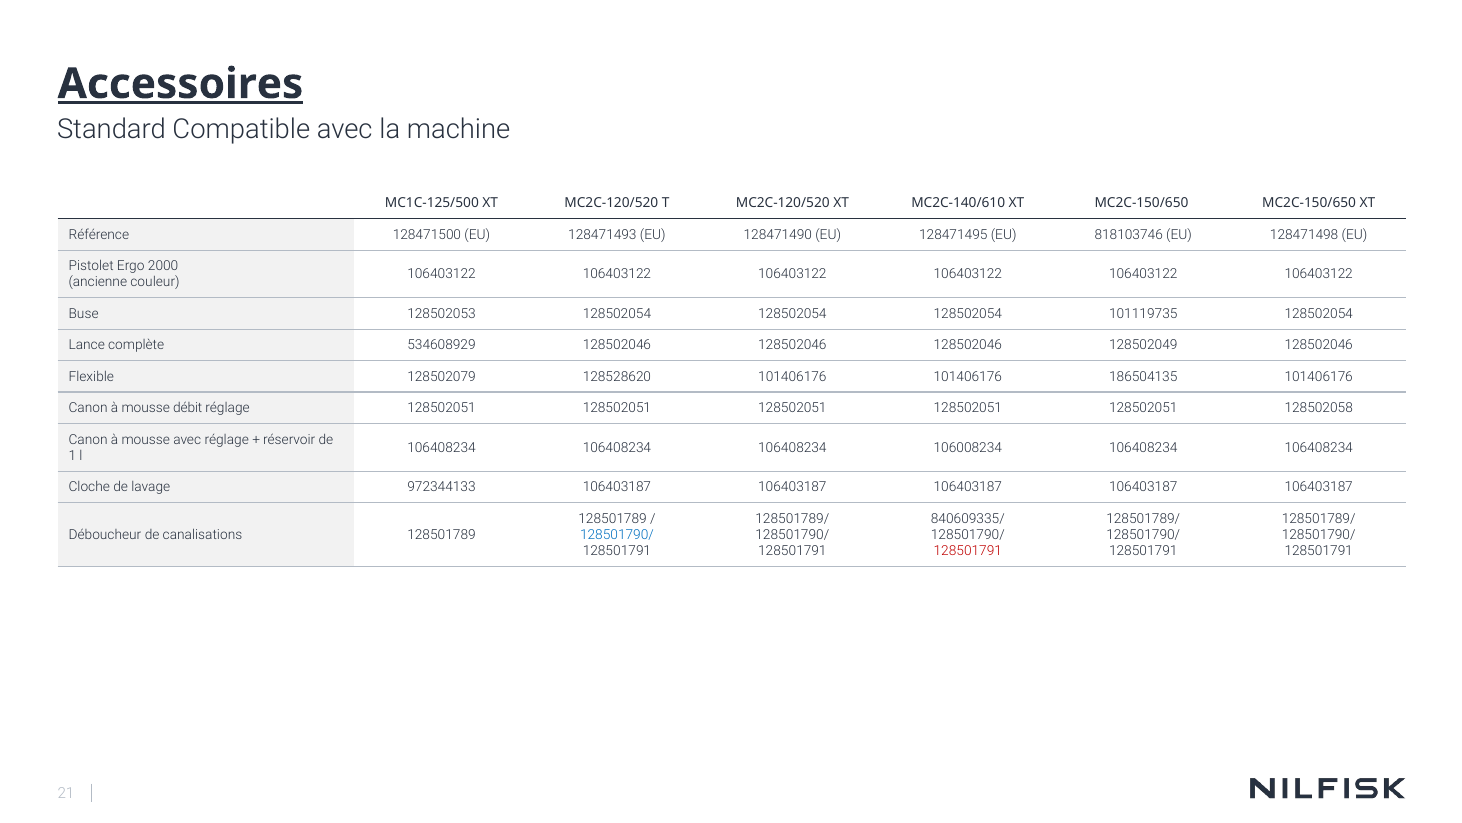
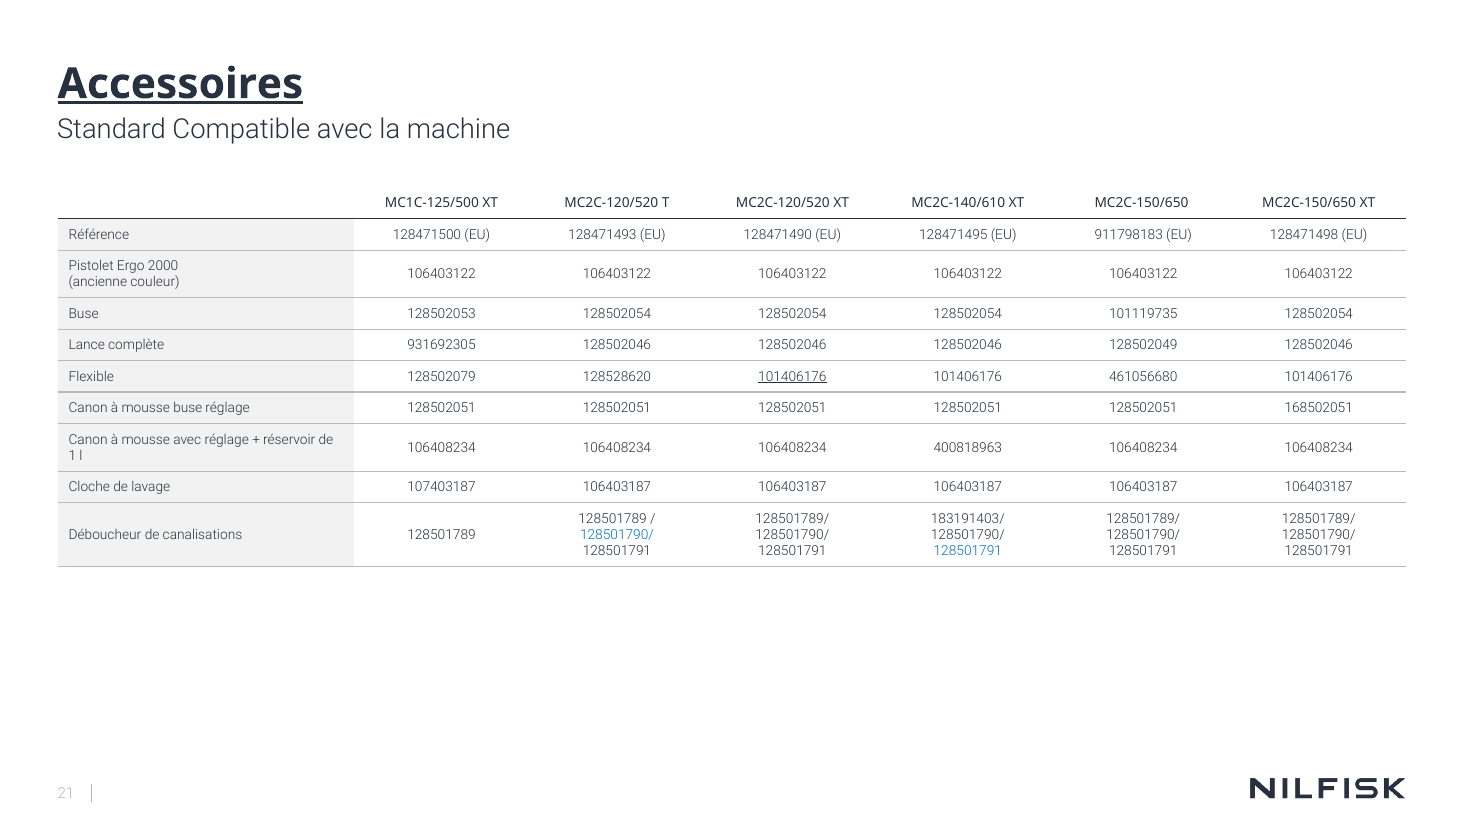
818103746: 818103746 -> 911798183
534608929: 534608929 -> 931692305
101406176 at (792, 376) underline: none -> present
186504135: 186504135 -> 461056680
mousse débit: débit -> buse
128502058: 128502058 -> 168502051
106008234: 106008234 -> 400818963
972344133: 972344133 -> 107403187
840609335/: 840609335/ -> 183191403/
128501791 at (968, 550) colour: red -> blue
